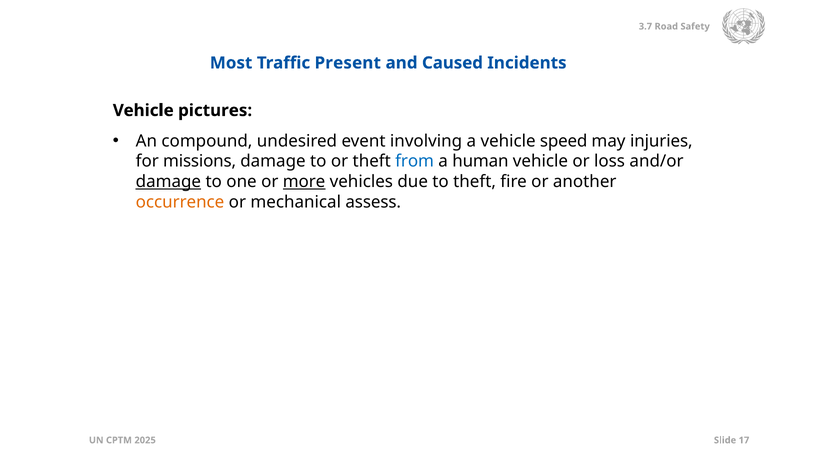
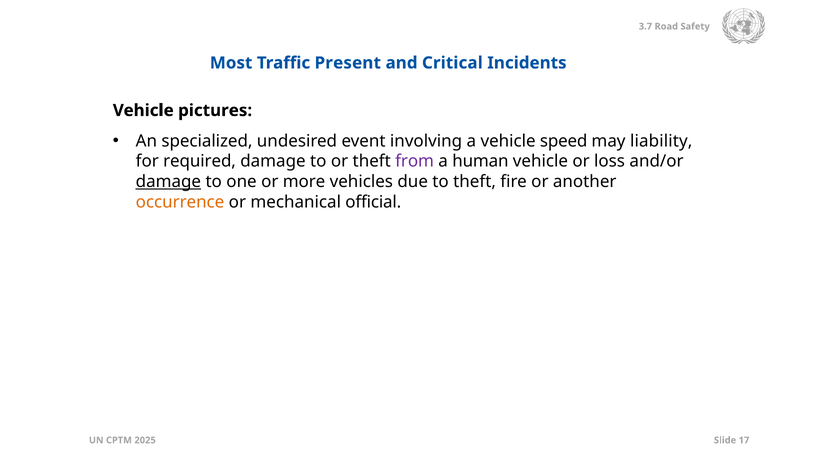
Caused: Caused -> Critical
compound: compound -> specialized
injuries: injuries -> liability
missions: missions -> required
from colour: blue -> purple
more underline: present -> none
assess: assess -> official
